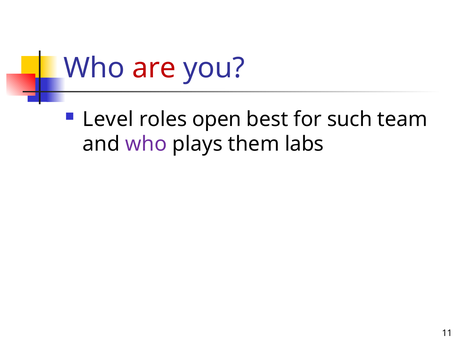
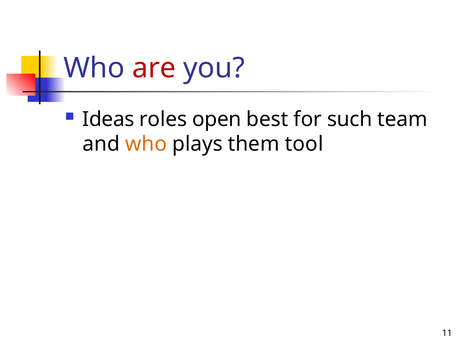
Level: Level -> Ideas
who at (146, 144) colour: purple -> orange
labs: labs -> tool
